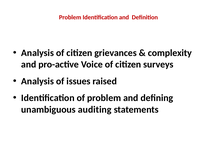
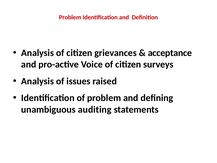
complexity: complexity -> acceptance
